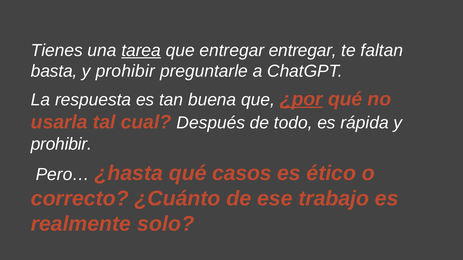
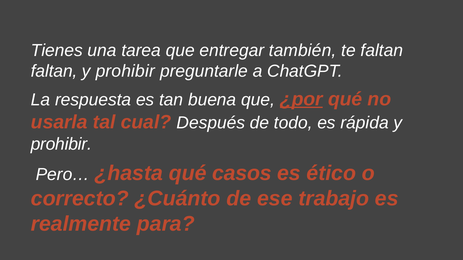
tarea underline: present -> none
entregar entregar: entregar -> también
basta at (54, 71): basta -> faltan
solo: solo -> para
